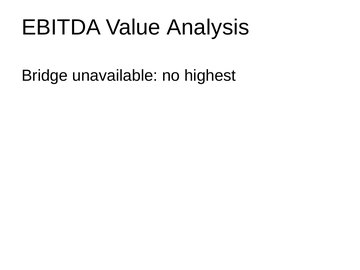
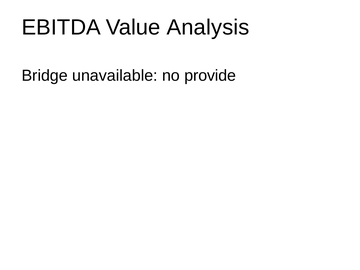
highest: highest -> provide
